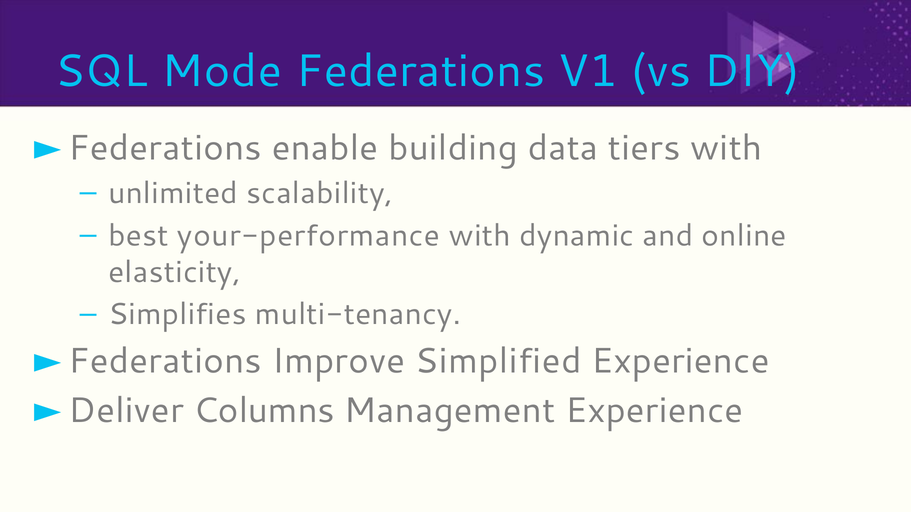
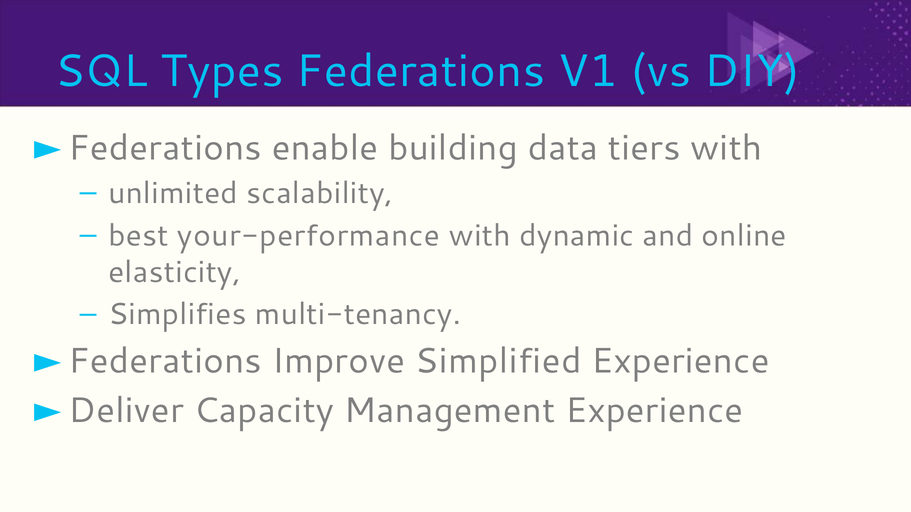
Mode: Mode -> Types
Columns: Columns -> Capacity
